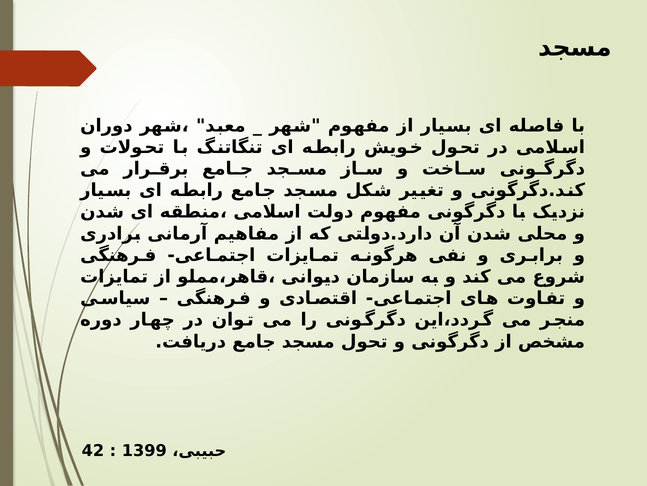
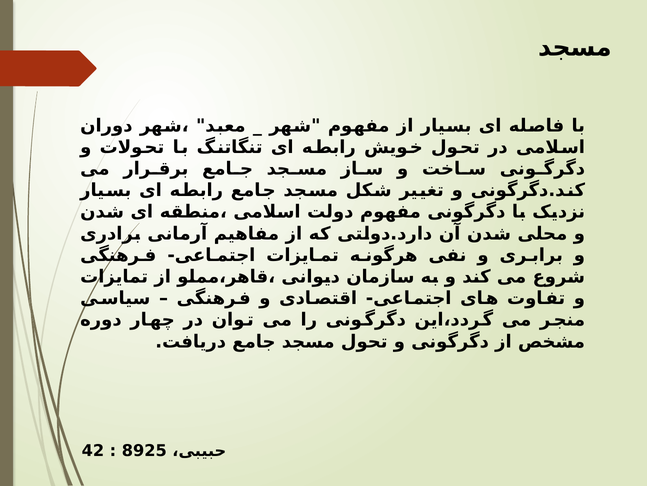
1399: 1399 -> 8925
